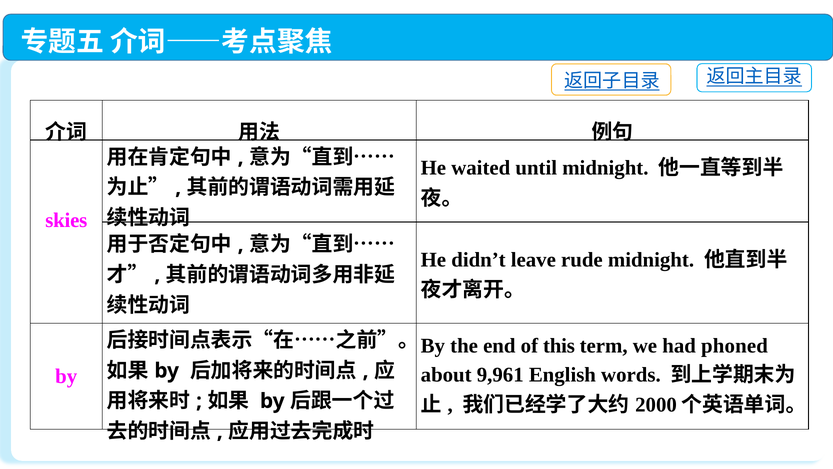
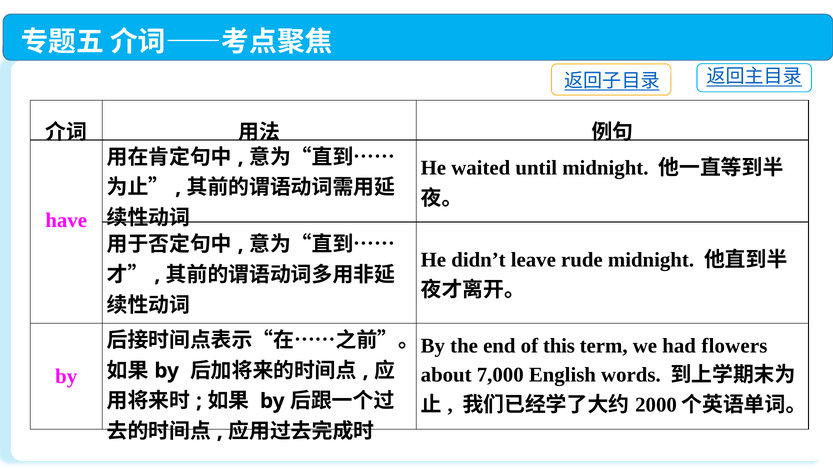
skies: skies -> have
phoned: phoned -> flowers
9,961: 9,961 -> 7,000
